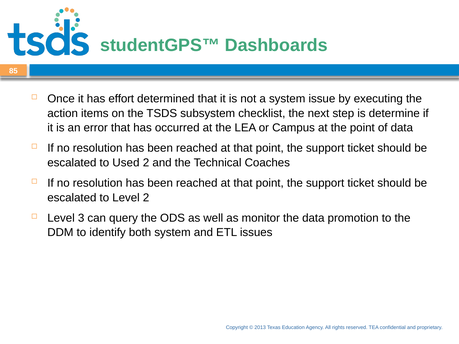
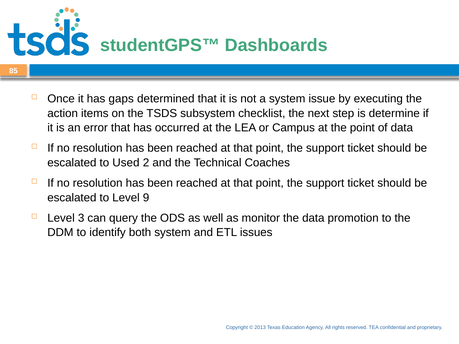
effort: effort -> gaps
Level 2: 2 -> 9
